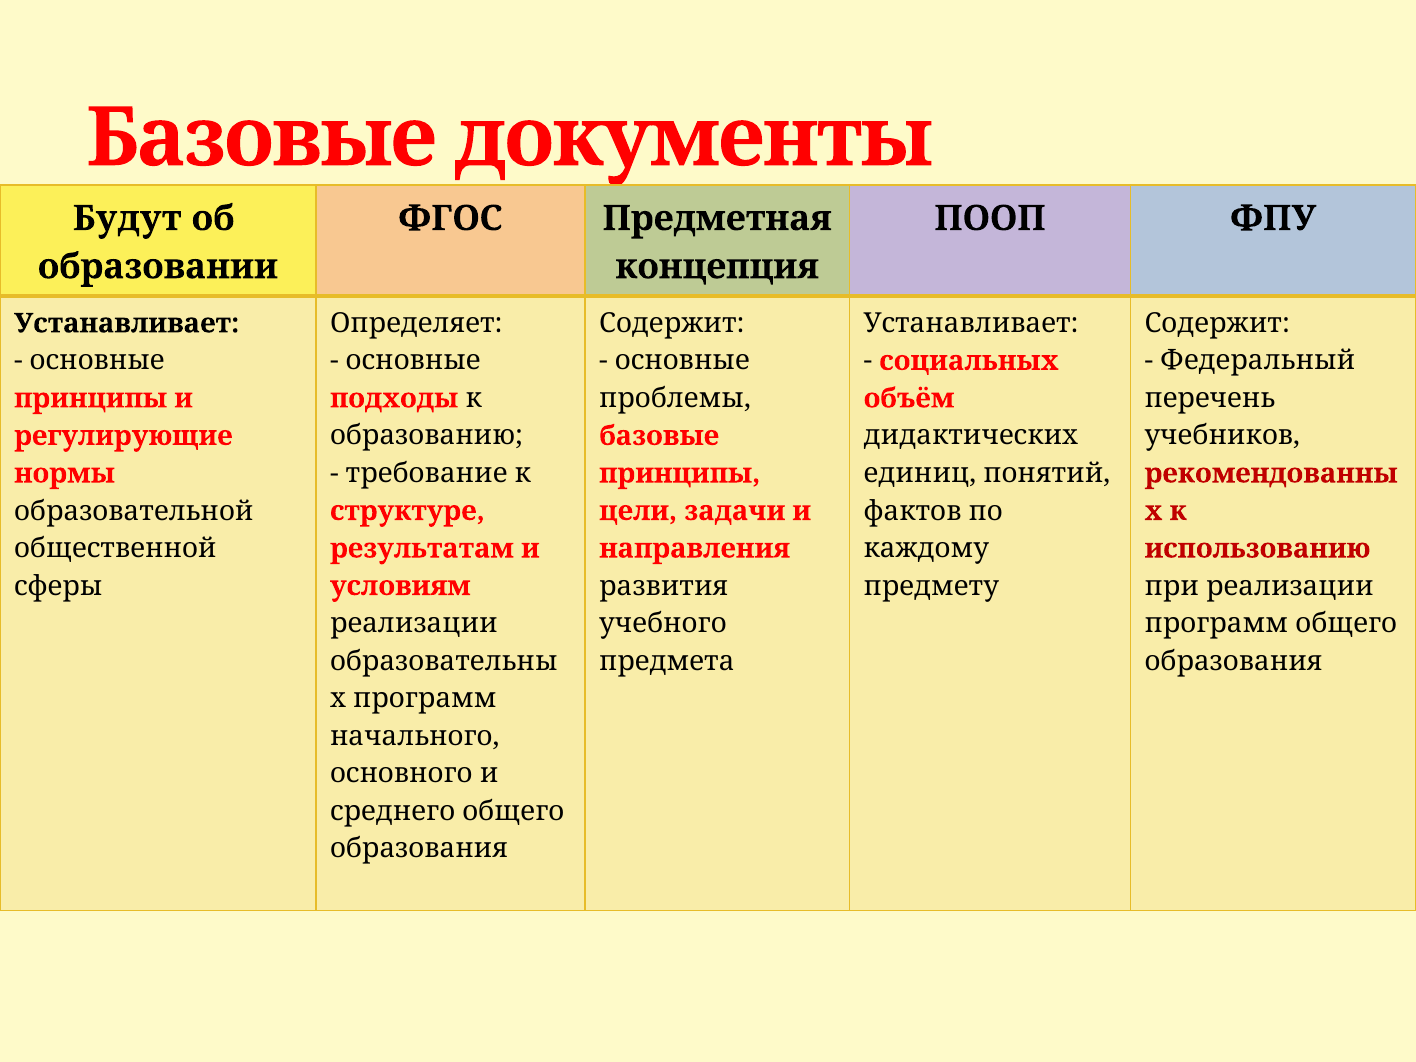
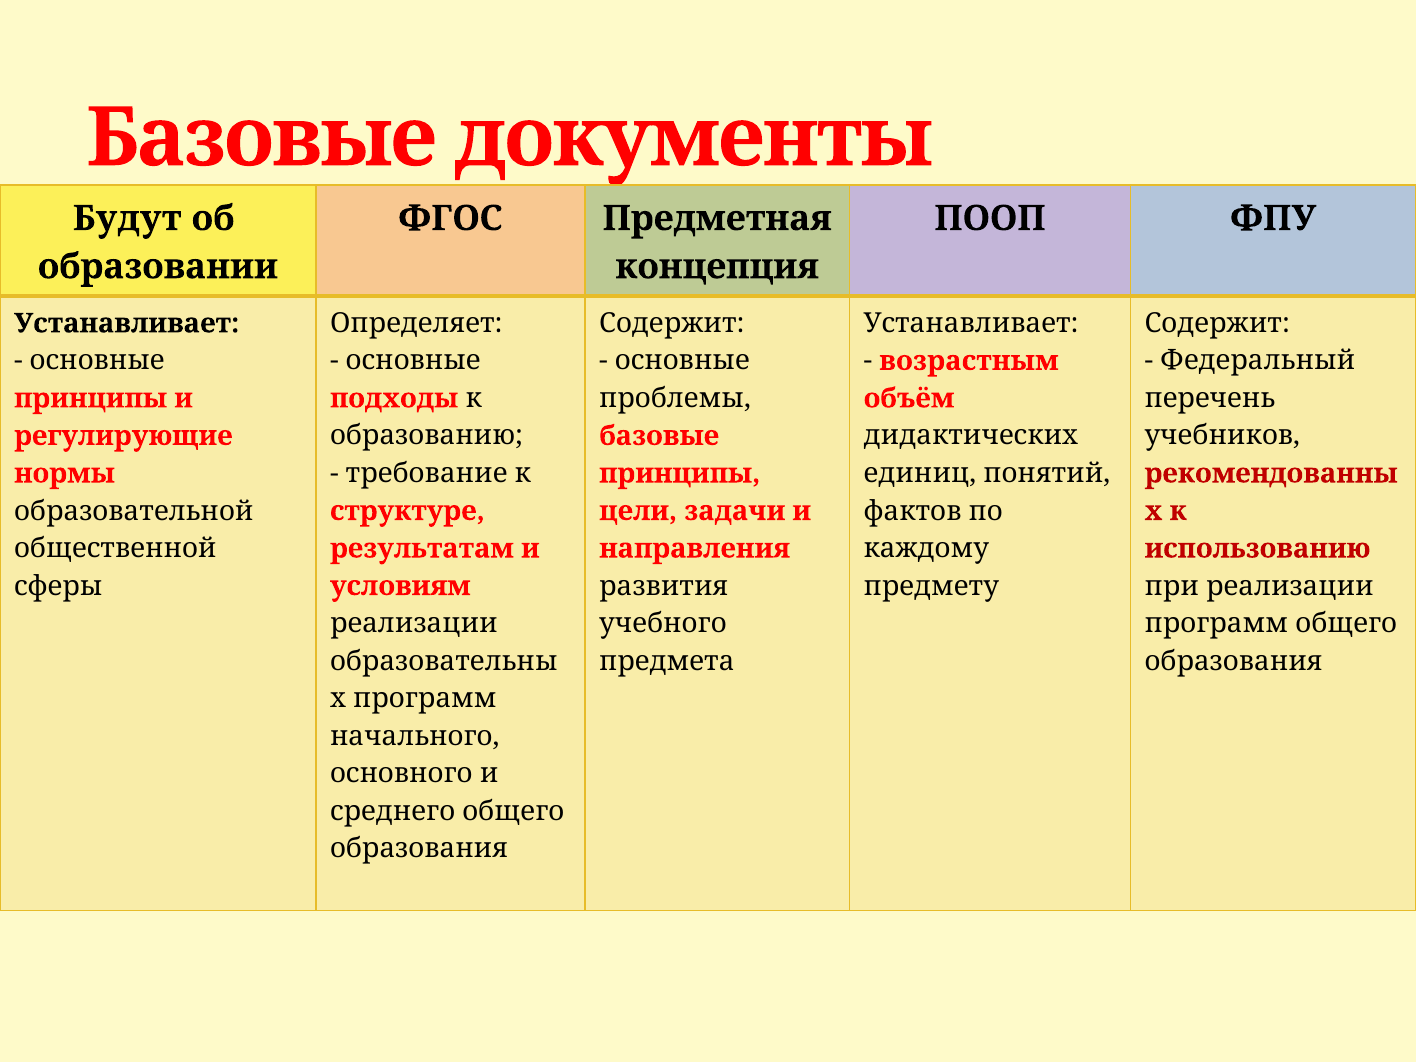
социальных: социальных -> возрастным
